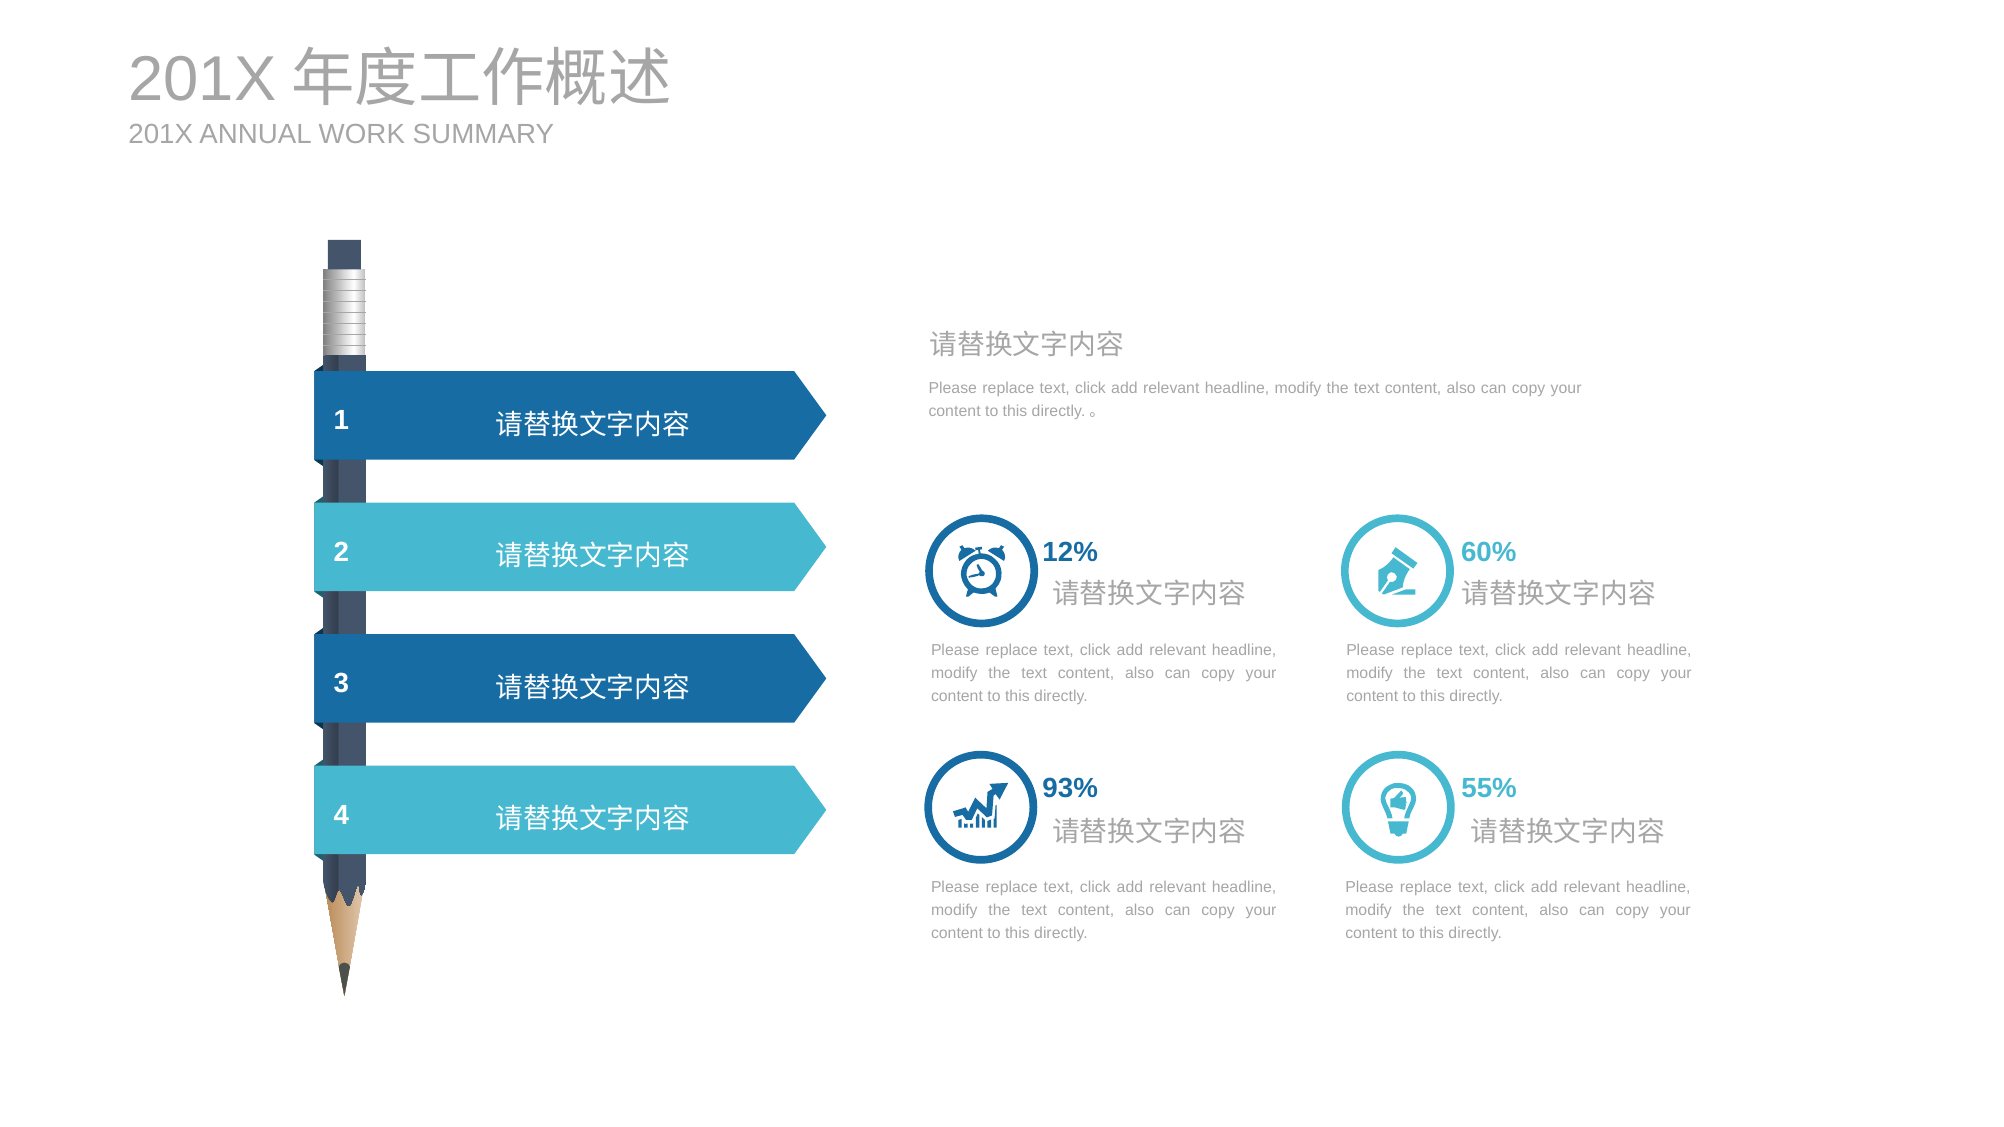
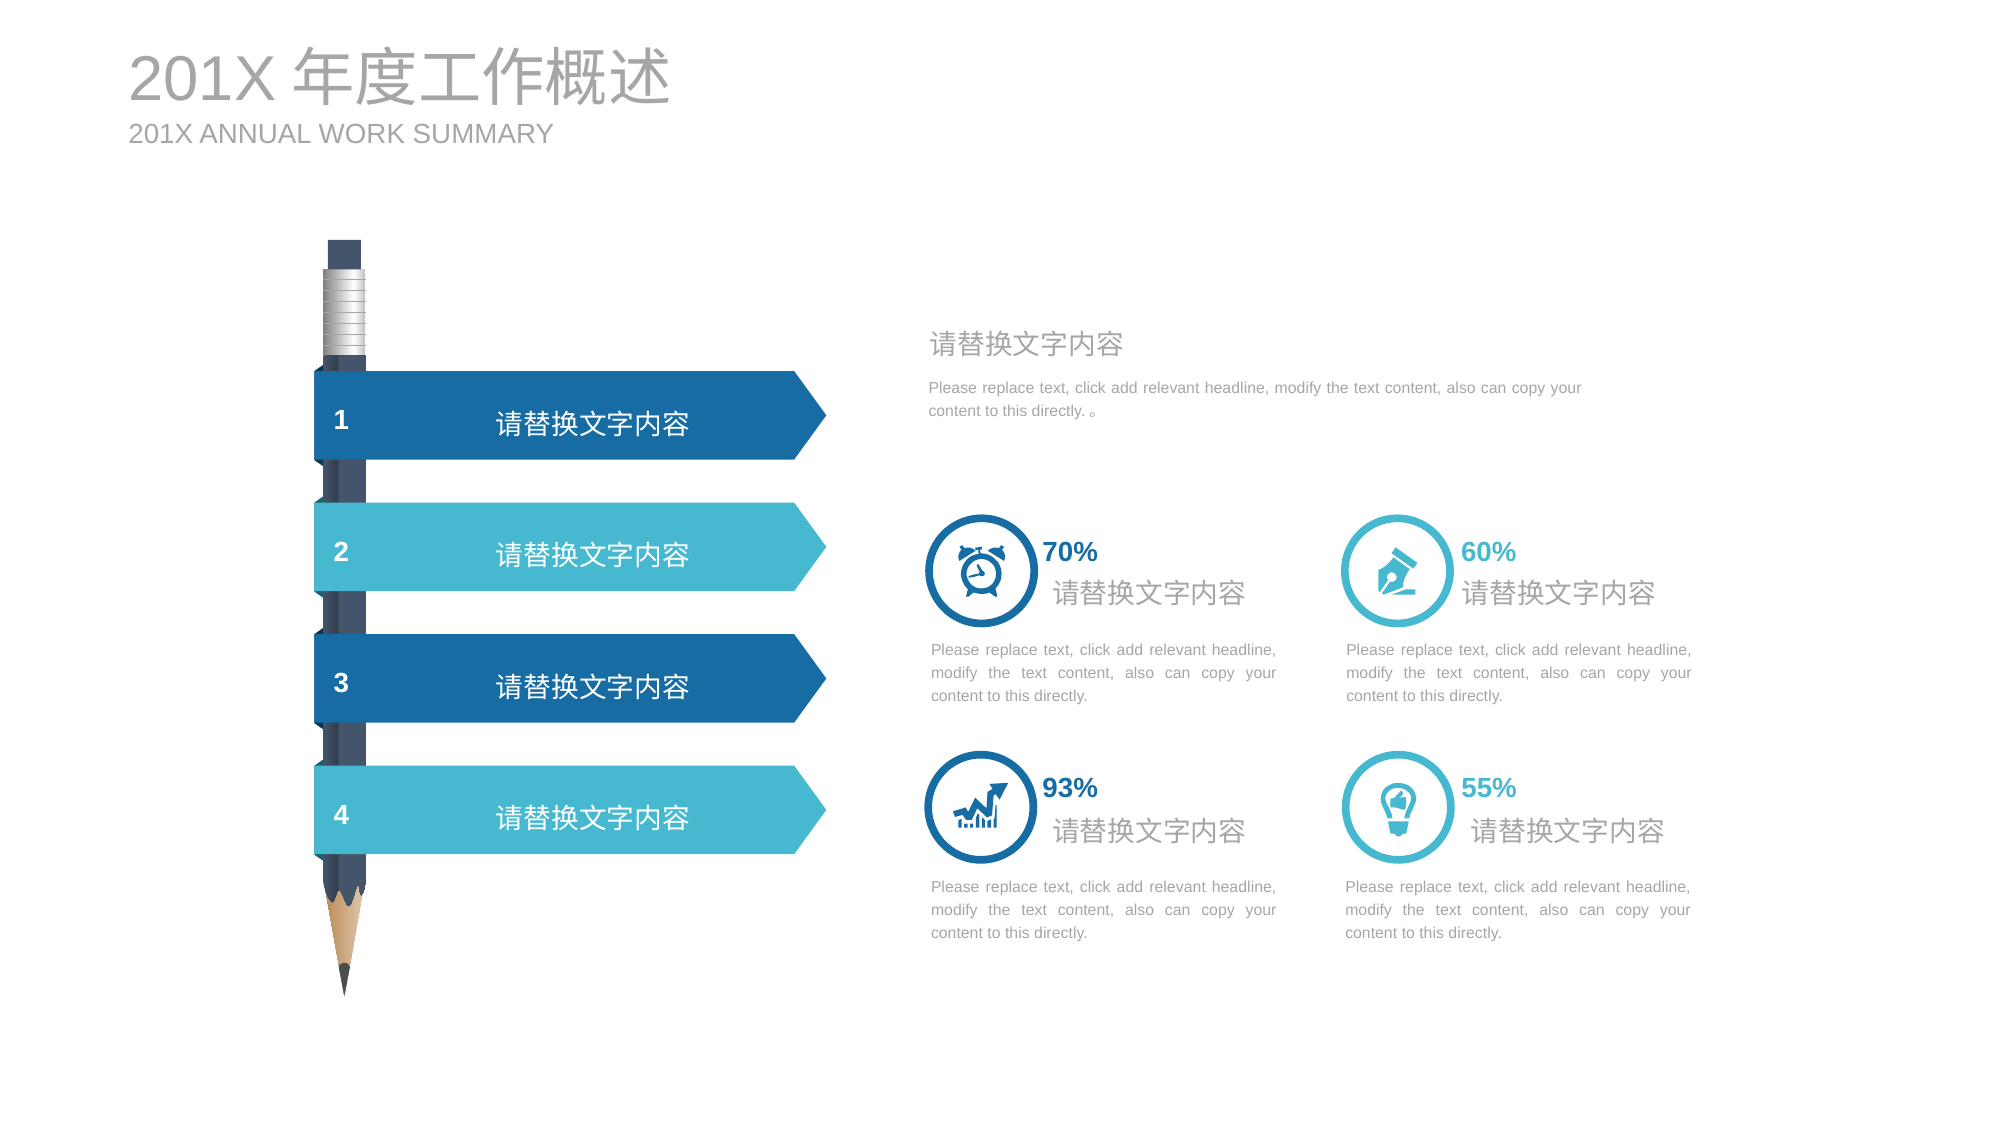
12%: 12% -> 70%
